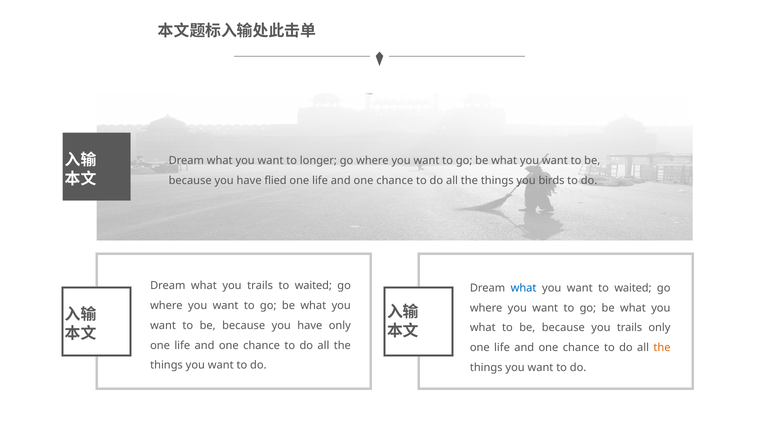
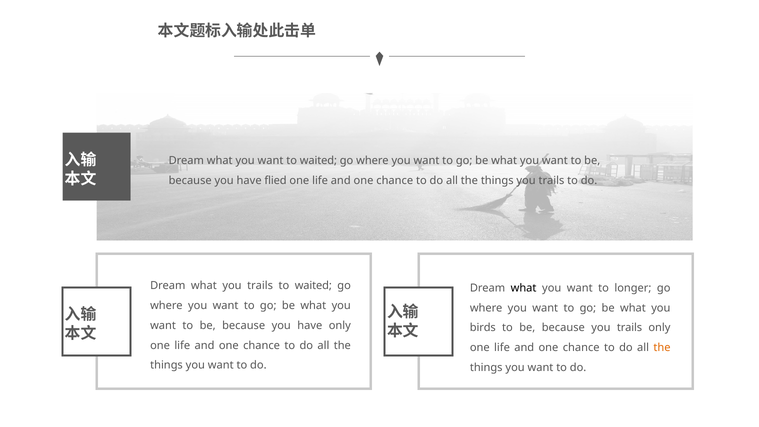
want to longer: longer -> waited
things you birds: birds -> trails
what at (524, 288) colour: blue -> black
want to waited: waited -> longer
what at (483, 328): what -> birds
